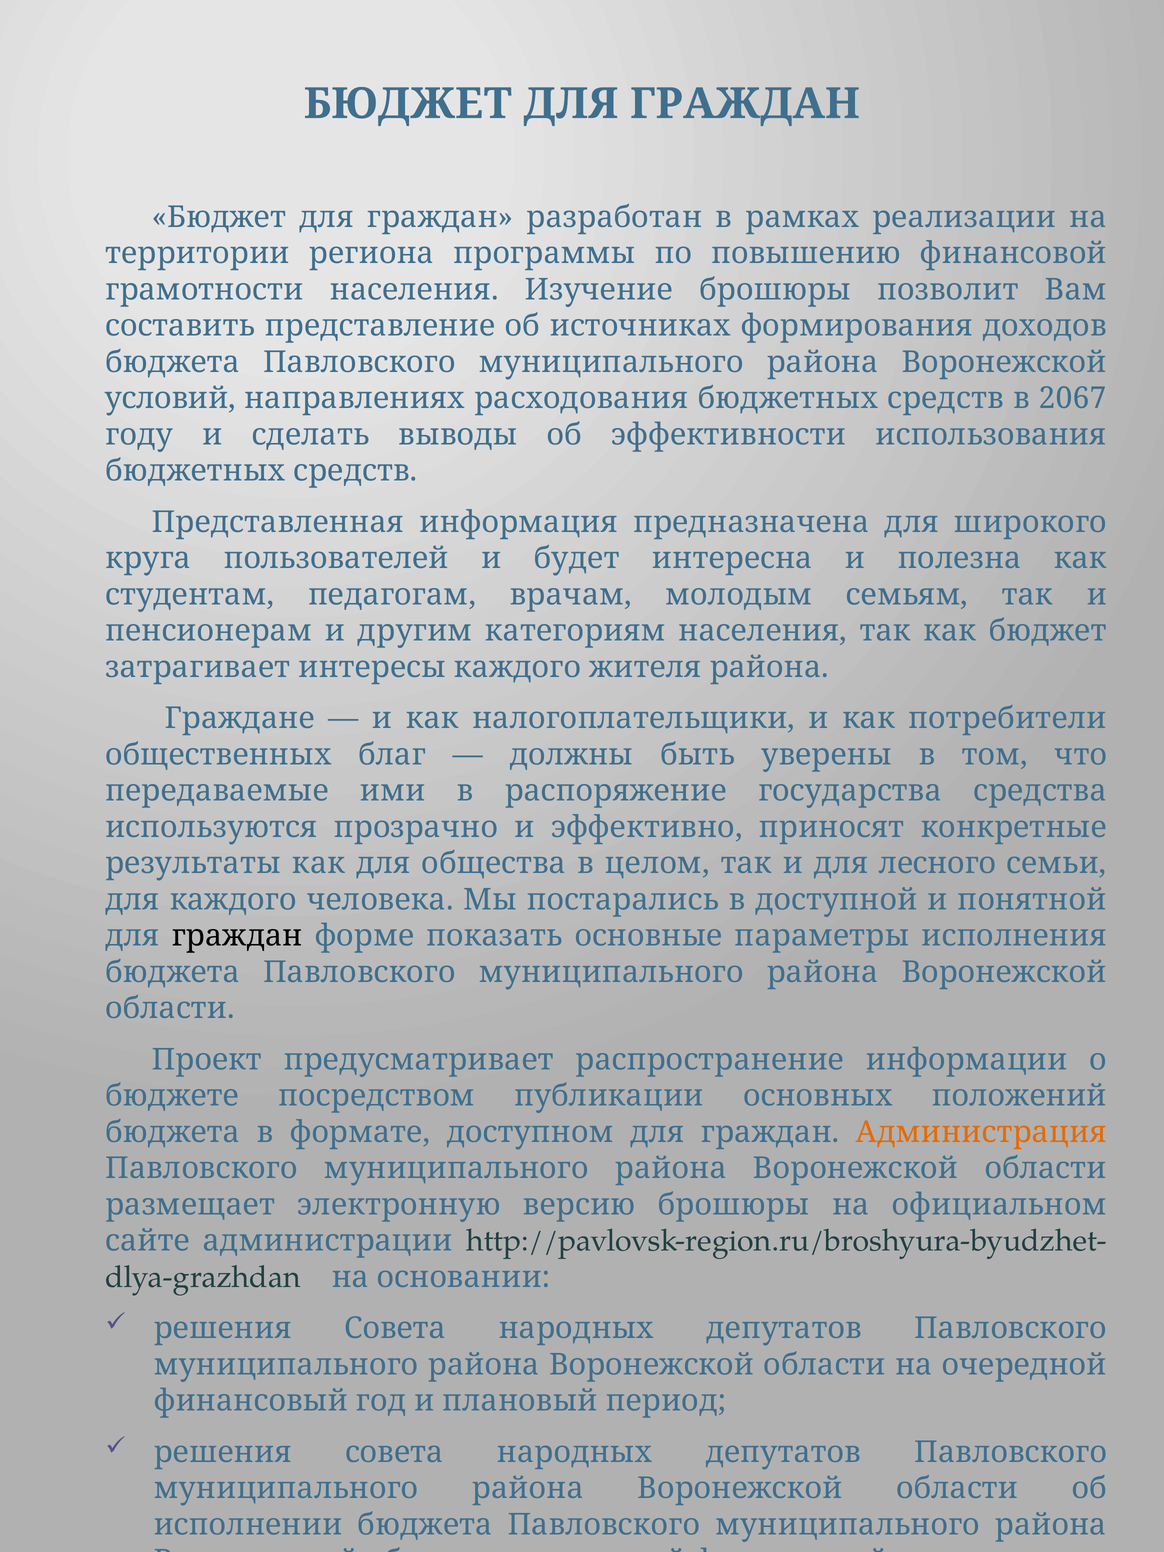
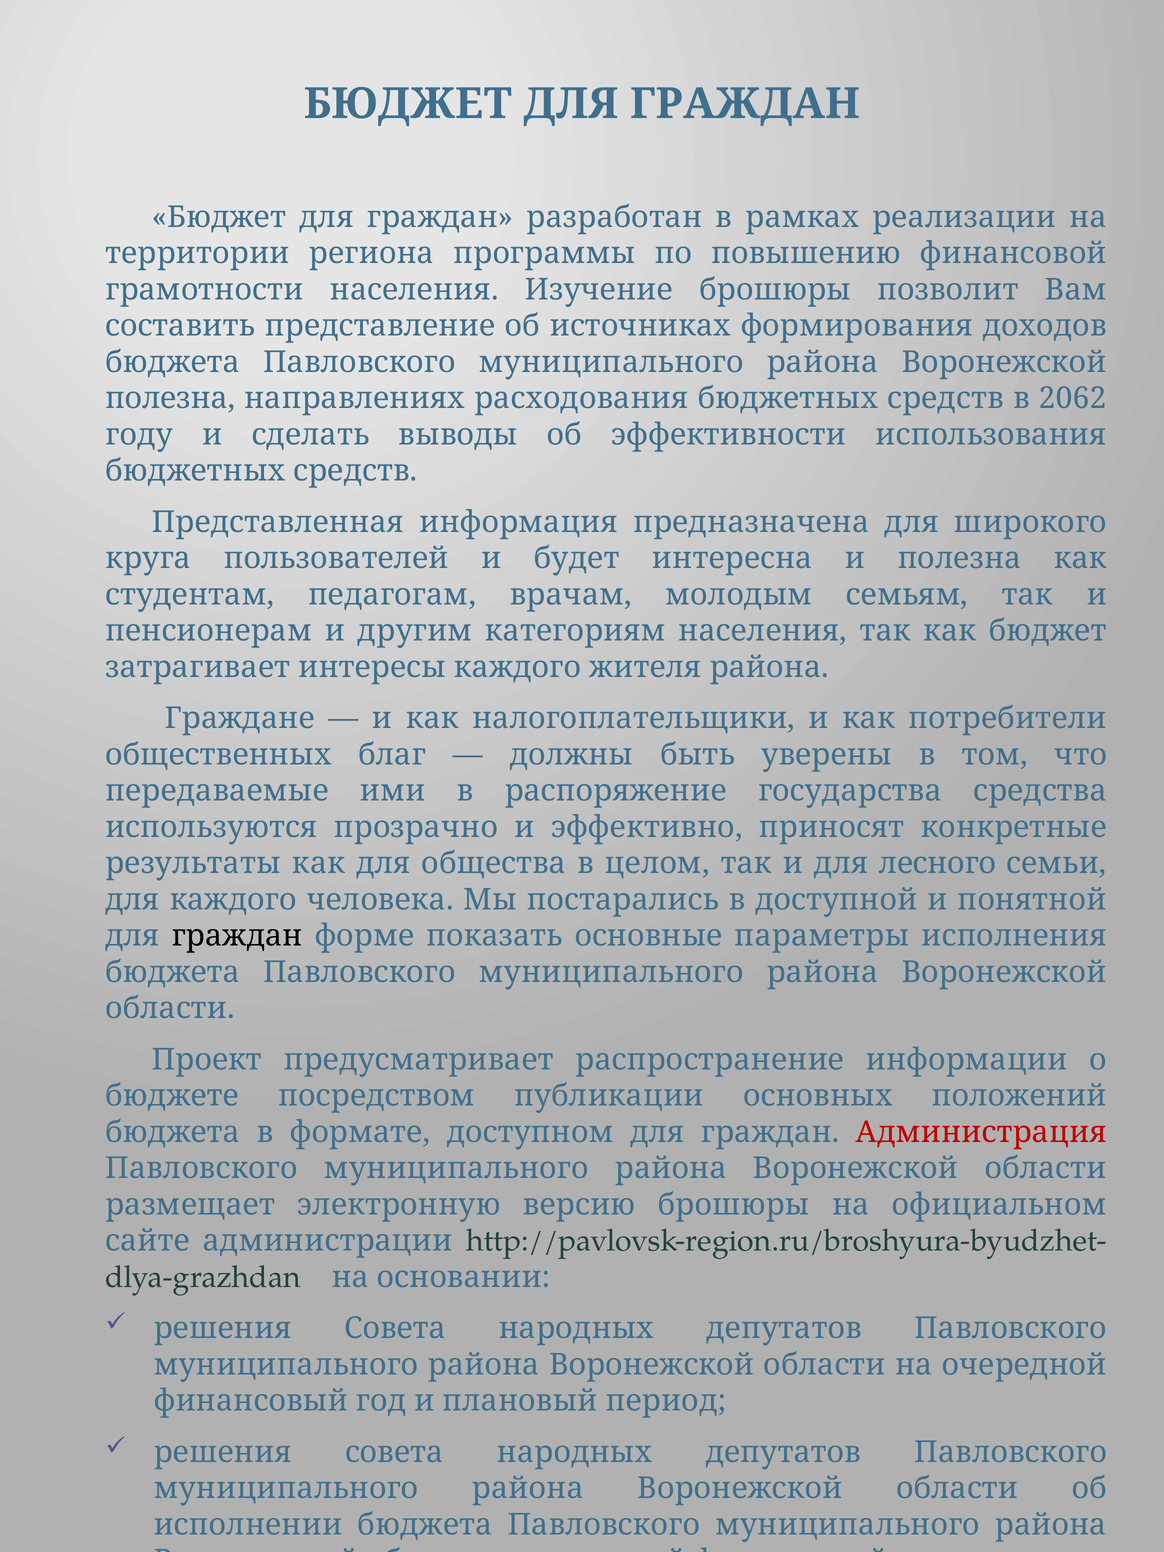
условий at (170, 398): условий -> полезна
2067: 2067 -> 2062
Администрация colour: orange -> red
